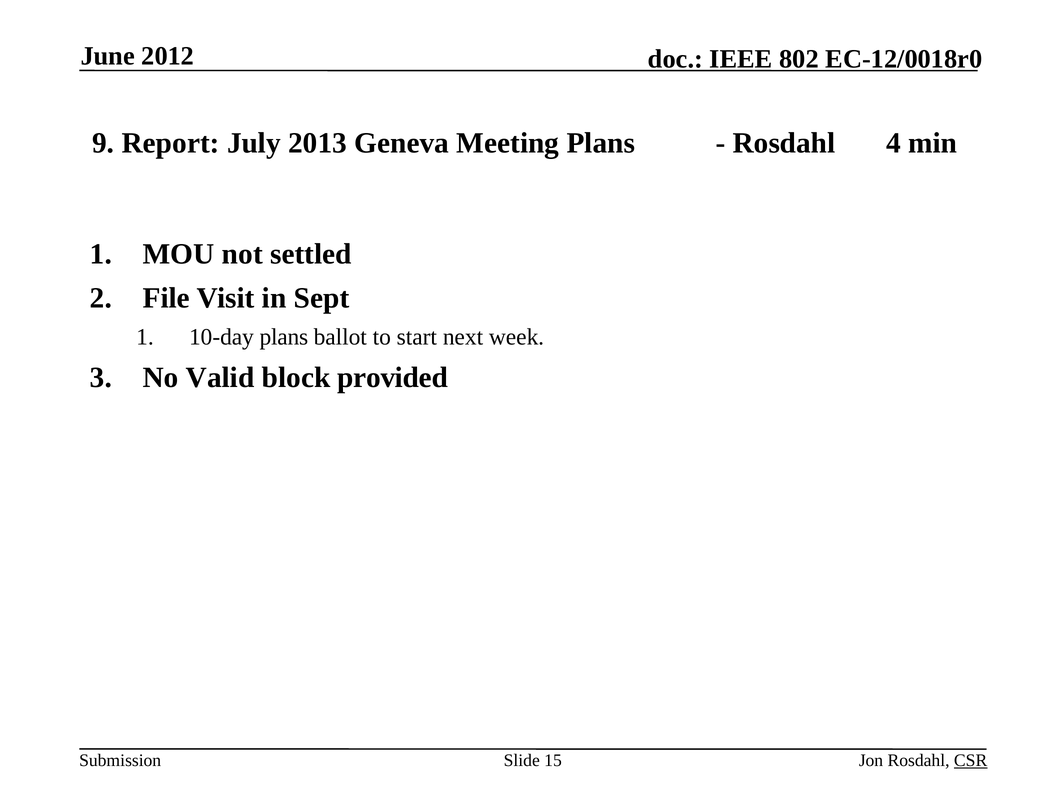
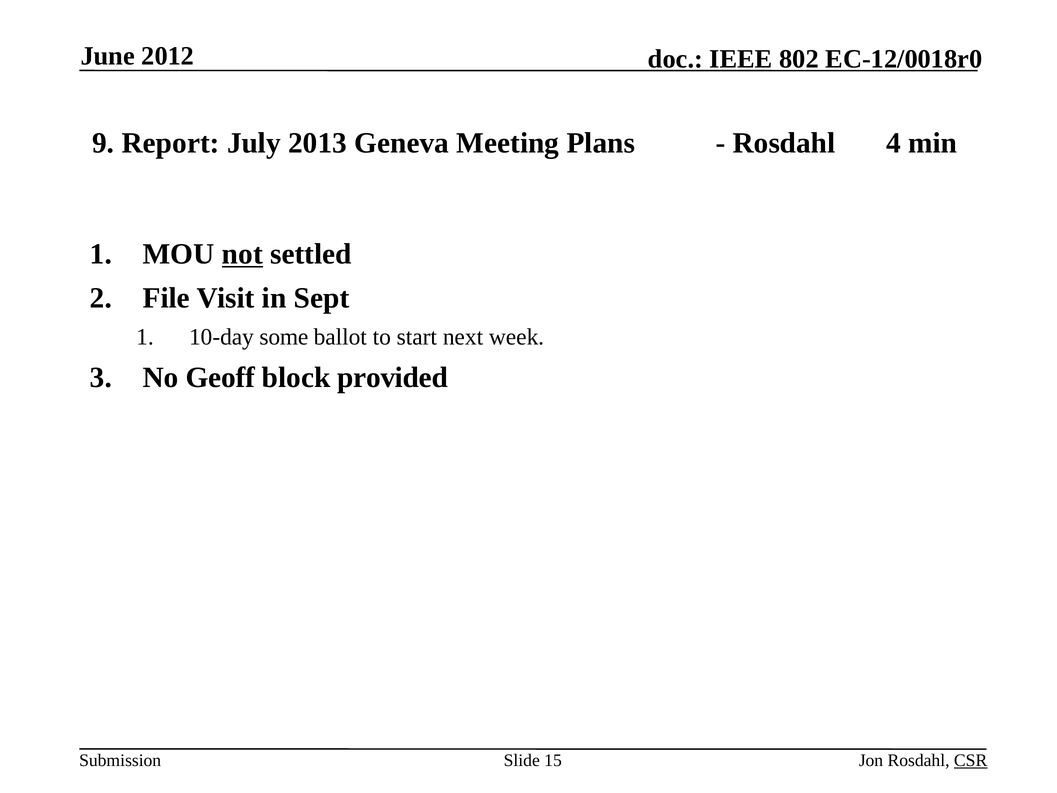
not underline: none -> present
10-day plans: plans -> some
Valid: Valid -> Geoff
